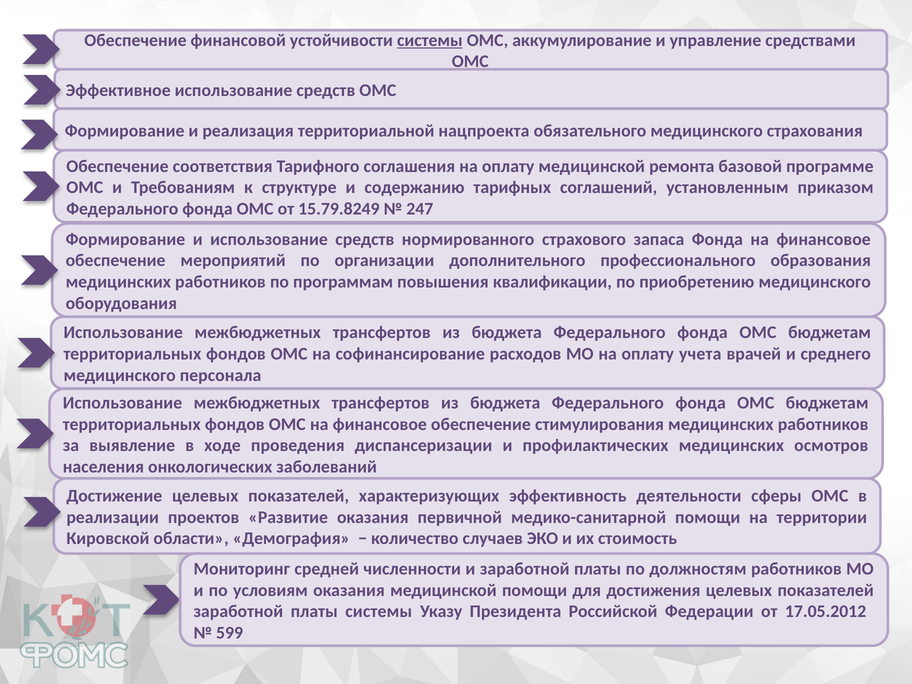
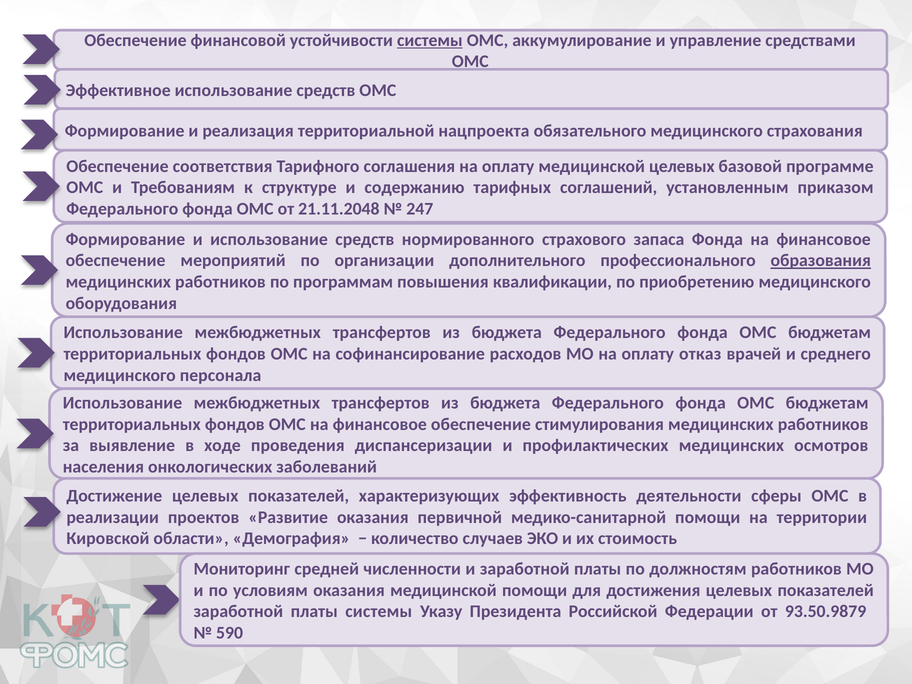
медицинской ремонта: ремонта -> целевых
15.79.8249: 15.79.8249 -> 21.11.2048
образования underline: none -> present
учета: учета -> отказ
17.05.2012: 17.05.2012 -> 93.50.9879
599: 599 -> 590
